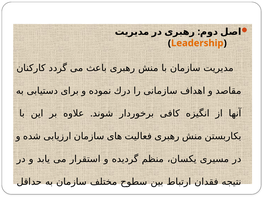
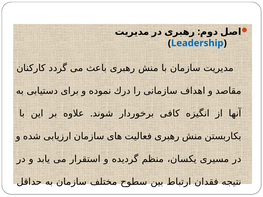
Leadership colour: orange -> blue
